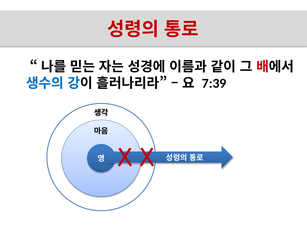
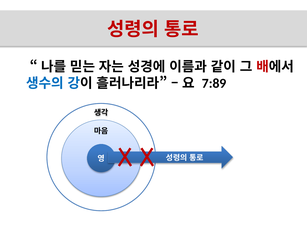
7:39: 7:39 -> 7:89
